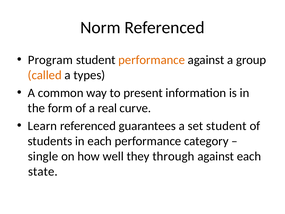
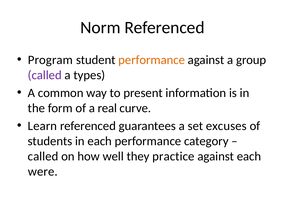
called at (45, 75) colour: orange -> purple
set student: student -> excuses
single at (43, 156): single -> called
through: through -> practice
state: state -> were
